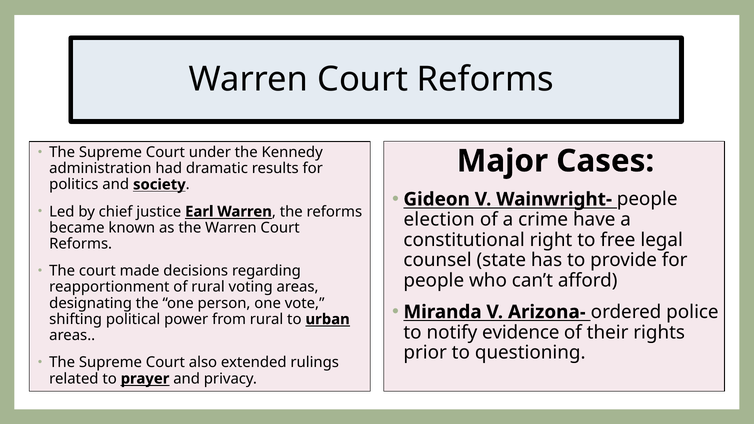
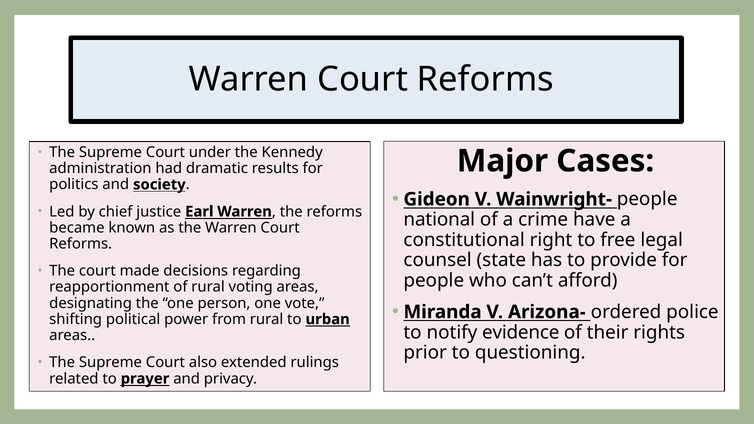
election: election -> national
